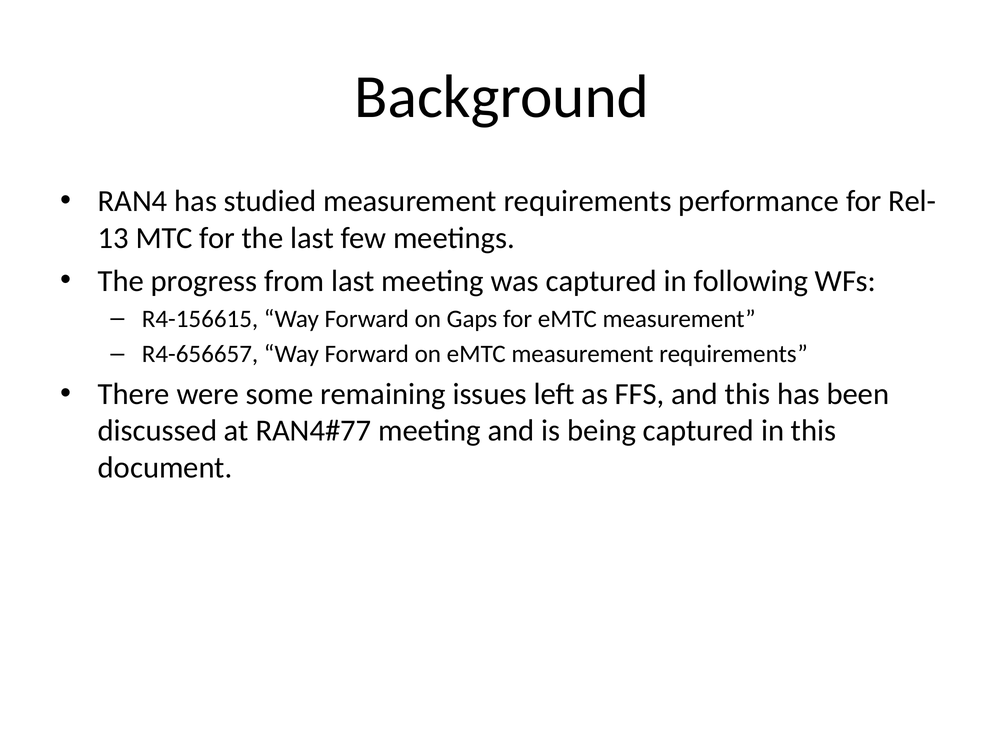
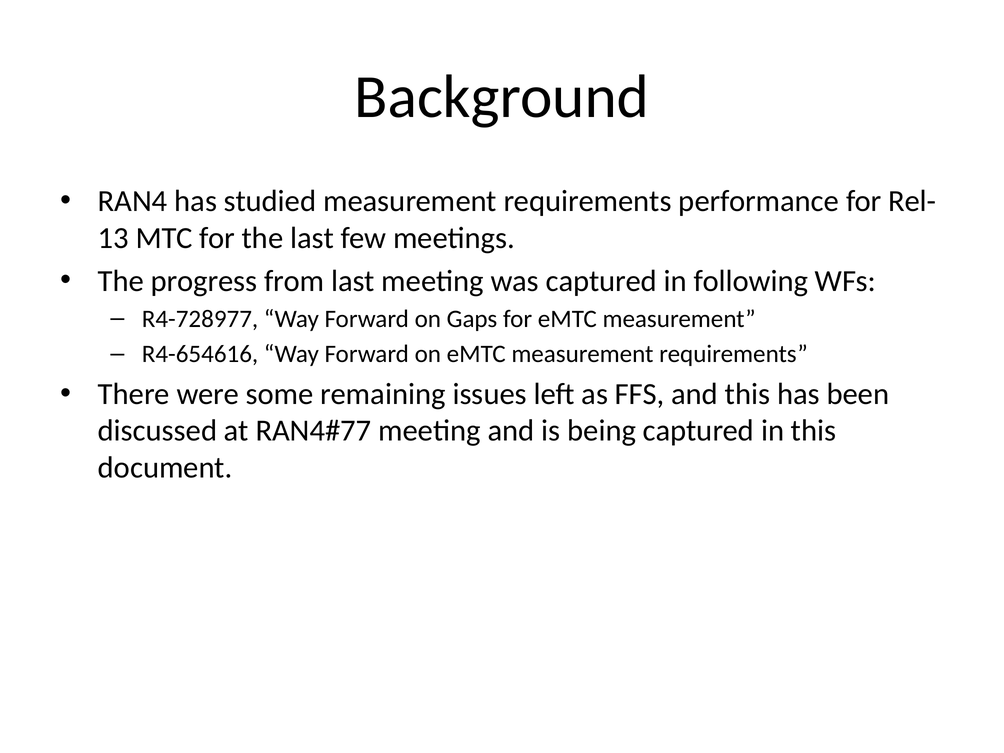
R4-156615: R4-156615 -> R4-728977
R4-656657: R4-656657 -> R4-654616
